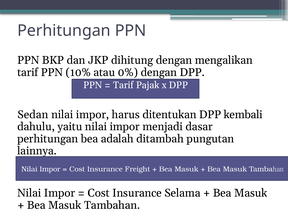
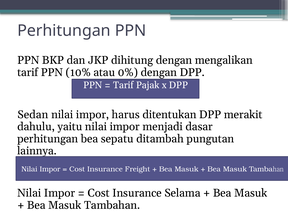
kembali: kembali -> merakit
adalah: adalah -> sepatu
